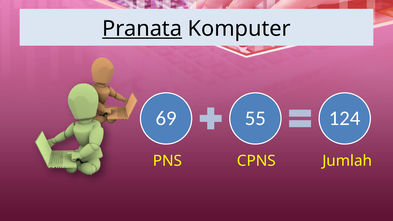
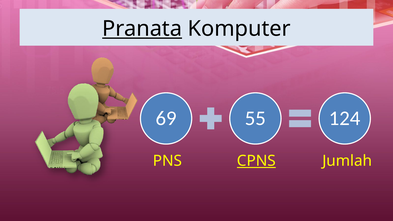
CPNS underline: none -> present
